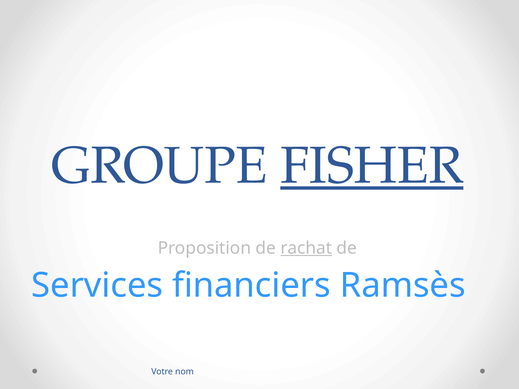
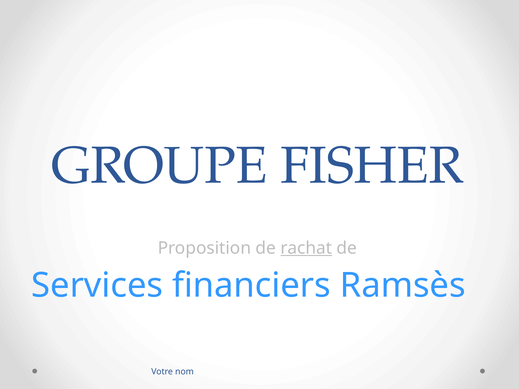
FISHER underline: present -> none
